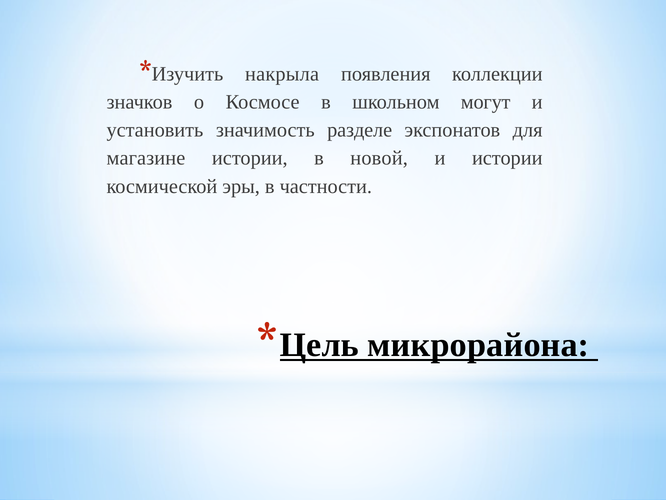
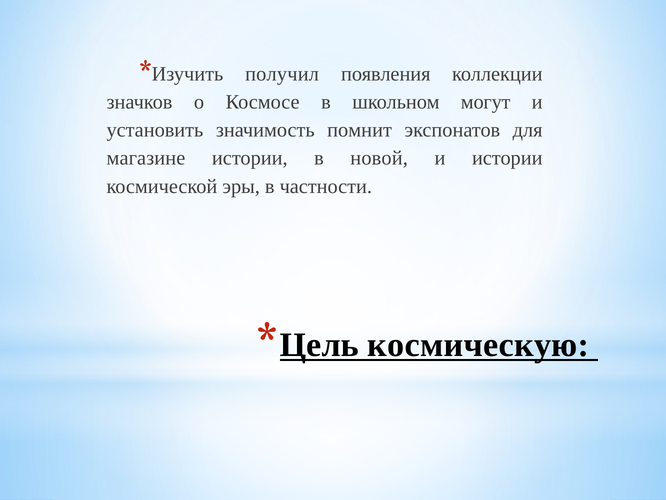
накрыла: накрыла -> получил
разделе: разделе -> помнит
микрорайона: микрорайона -> космическую
